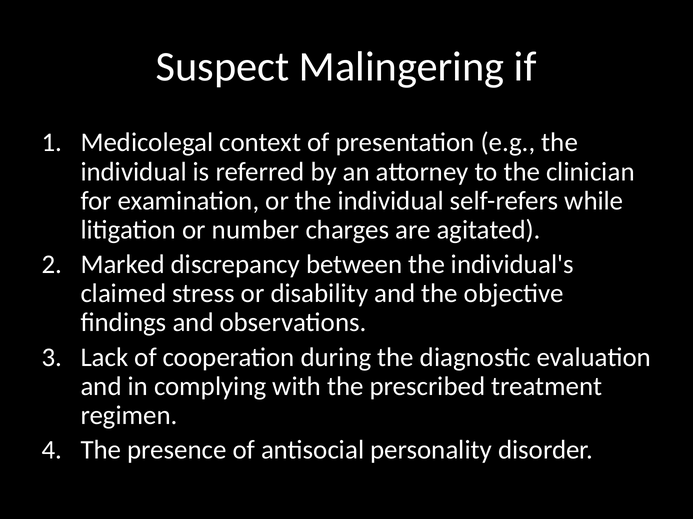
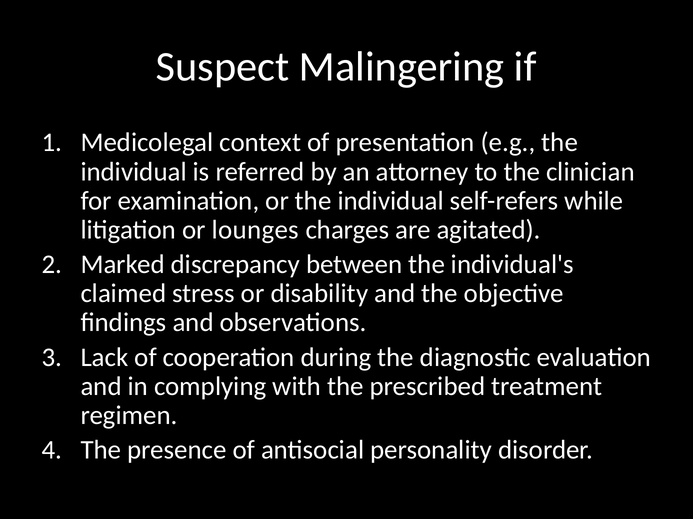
number: number -> lounges
